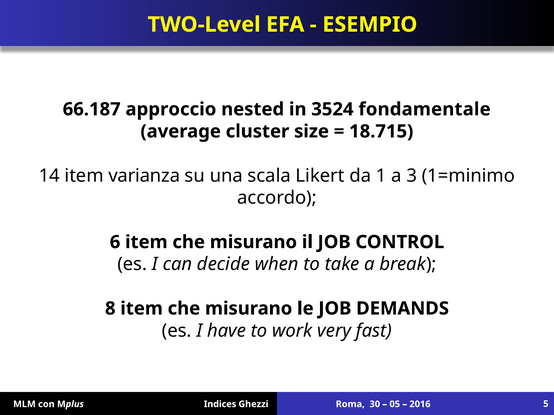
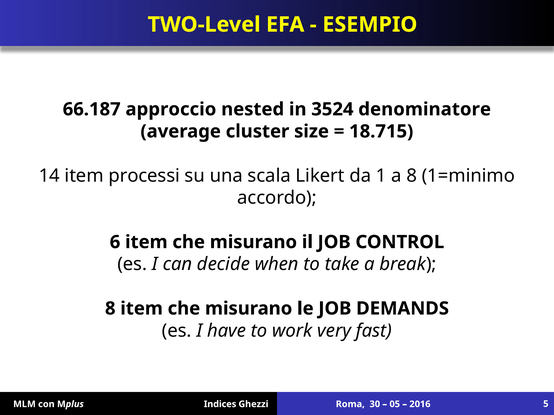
fondamentale: fondamentale -> denominatore
varianza: varianza -> processi
a 3: 3 -> 8
